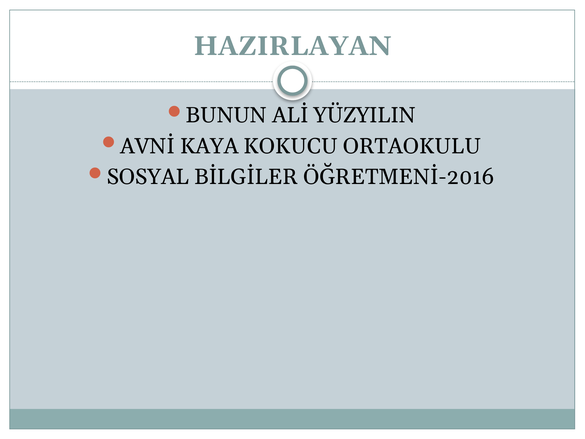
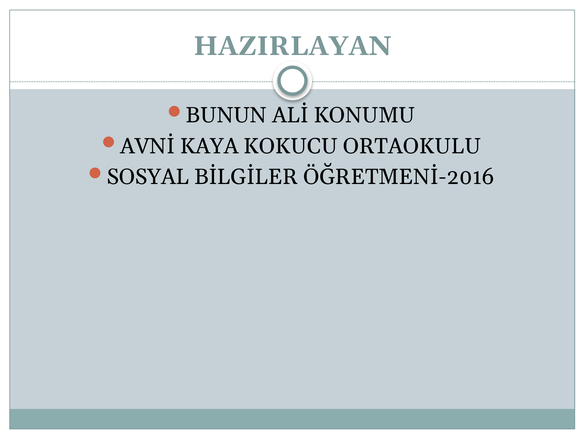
YÜZYILIN: YÜZYILIN -> KONUMU
